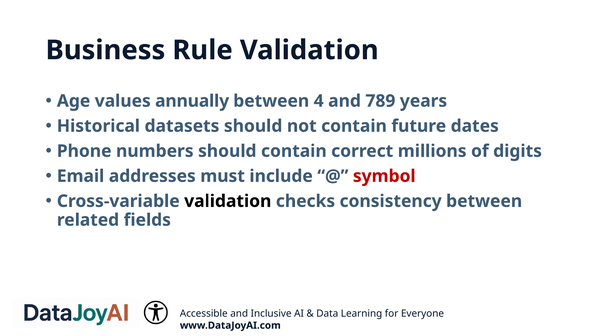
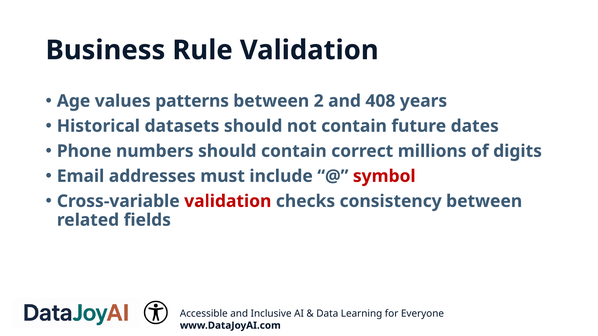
annually: annually -> patterns
4: 4 -> 2
789: 789 -> 408
validation at (228, 201) colour: black -> red
